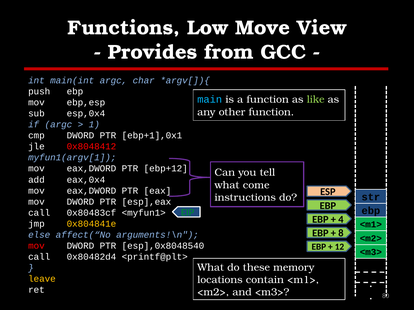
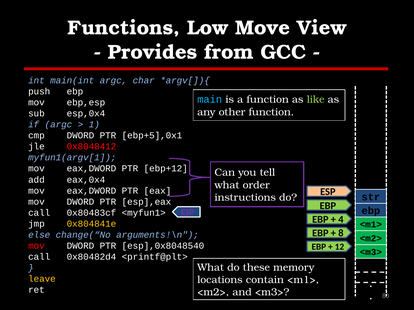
ebp+1],0x1: ebp+1],0x1 -> ebp+5],0x1
come: come -> order
EIP colour: green -> purple
affect(“No: affect(“No -> change(“No
